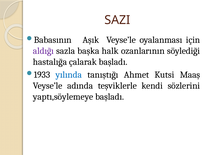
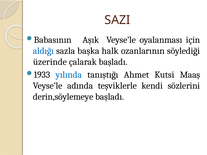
aldığı colour: purple -> blue
hastalığa: hastalığa -> üzerinde
yaptı,söylemeye: yaptı,söylemeye -> derin,söylemeye
